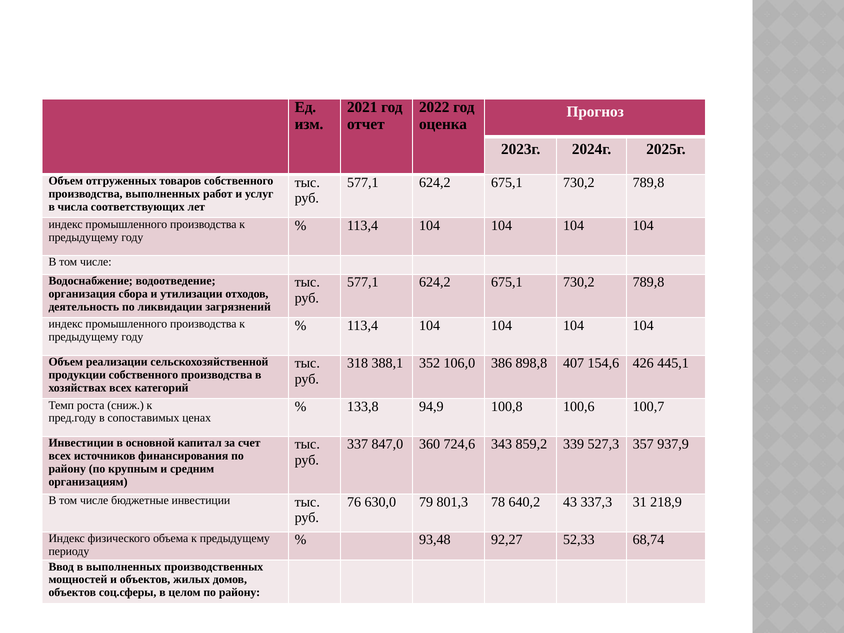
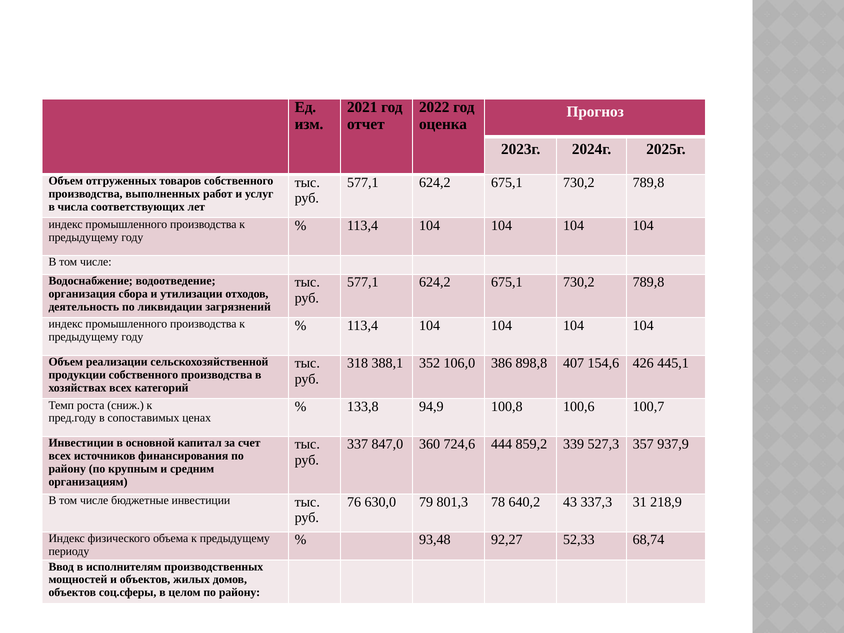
343: 343 -> 444
в выполненных: выполненных -> исполнителям
